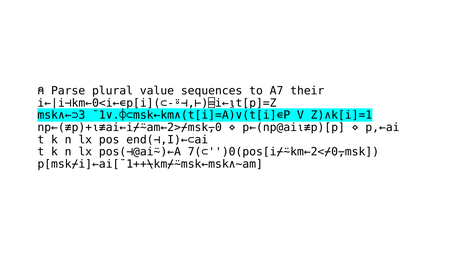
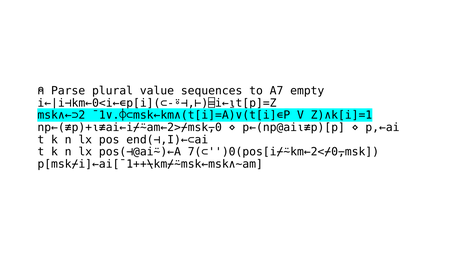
their: their -> empty
msk∧←⊃3: msk∧←⊃3 -> msk∧←⊃2
